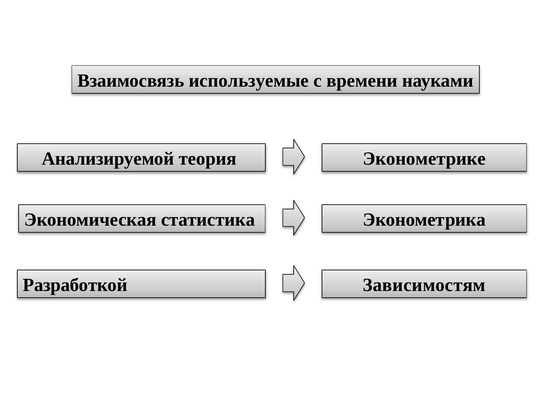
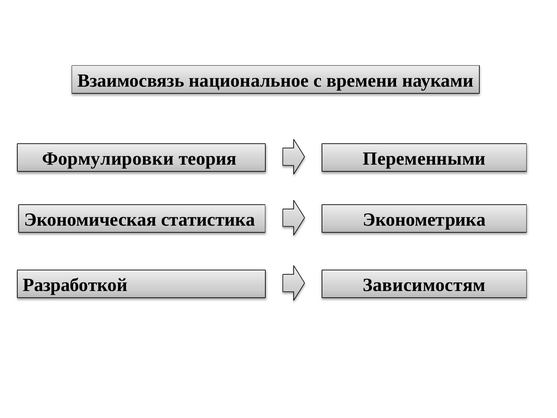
используемые: используемые -> национальное
Анализируемой: Анализируемой -> Формулировки
Эконометрике: Эконометрике -> Переменными
